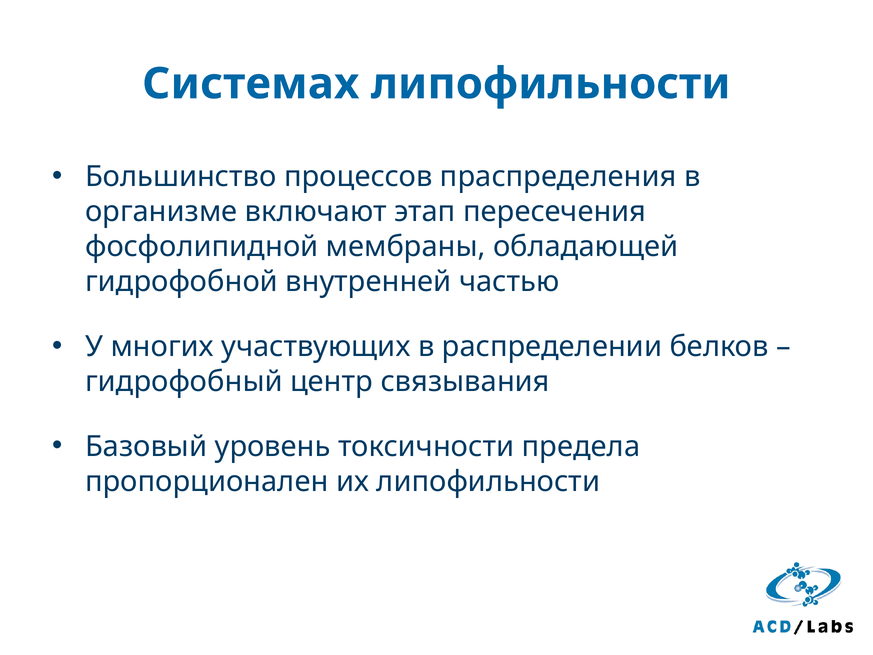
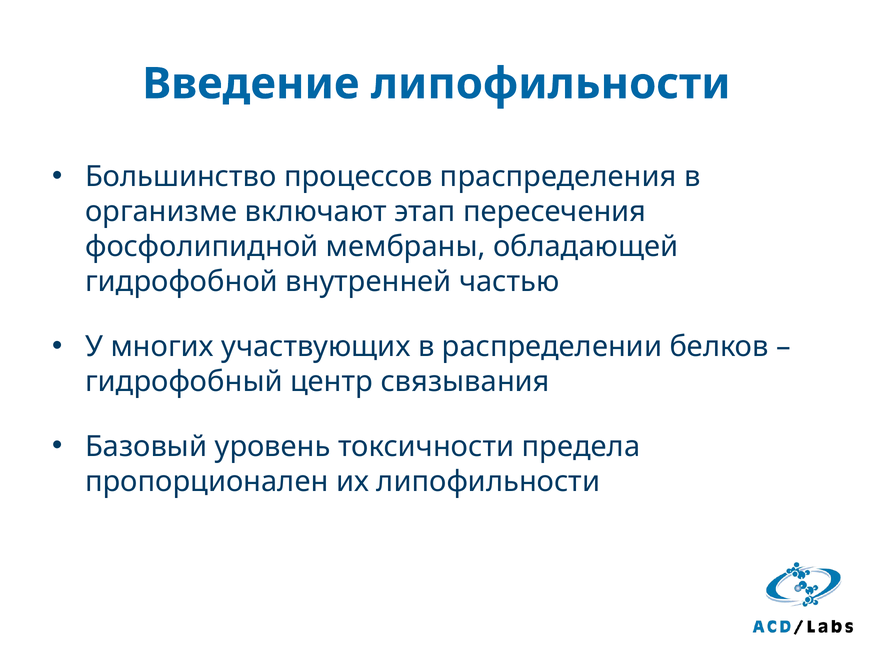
Системах: Системах -> Введение
